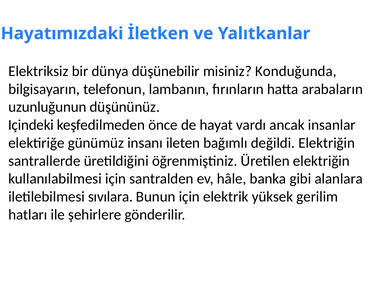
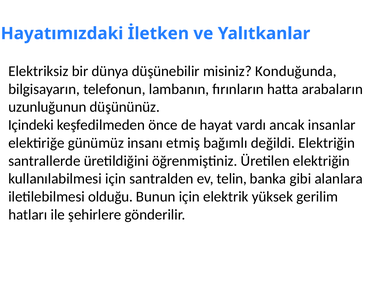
ileten: ileten -> etmiş
hâle: hâle -> telin
sıvılara: sıvılara -> olduğu
